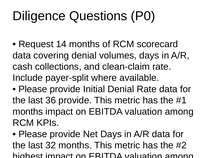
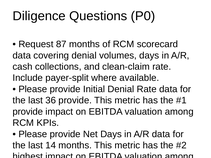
14: 14 -> 87
months at (28, 112): months -> provide
32: 32 -> 14
